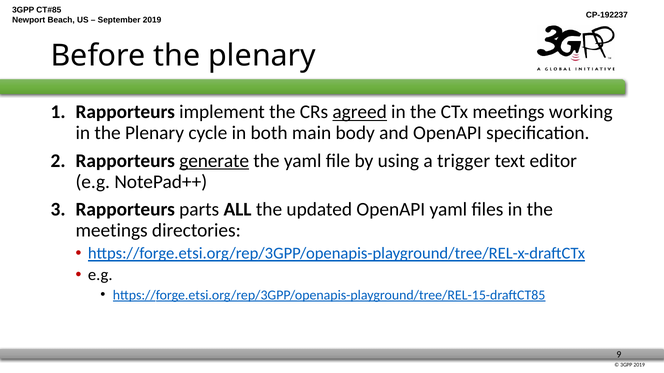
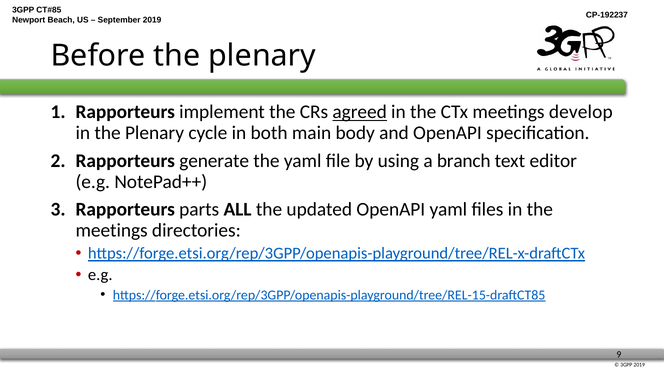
working: working -> develop
generate underline: present -> none
trigger: trigger -> branch
